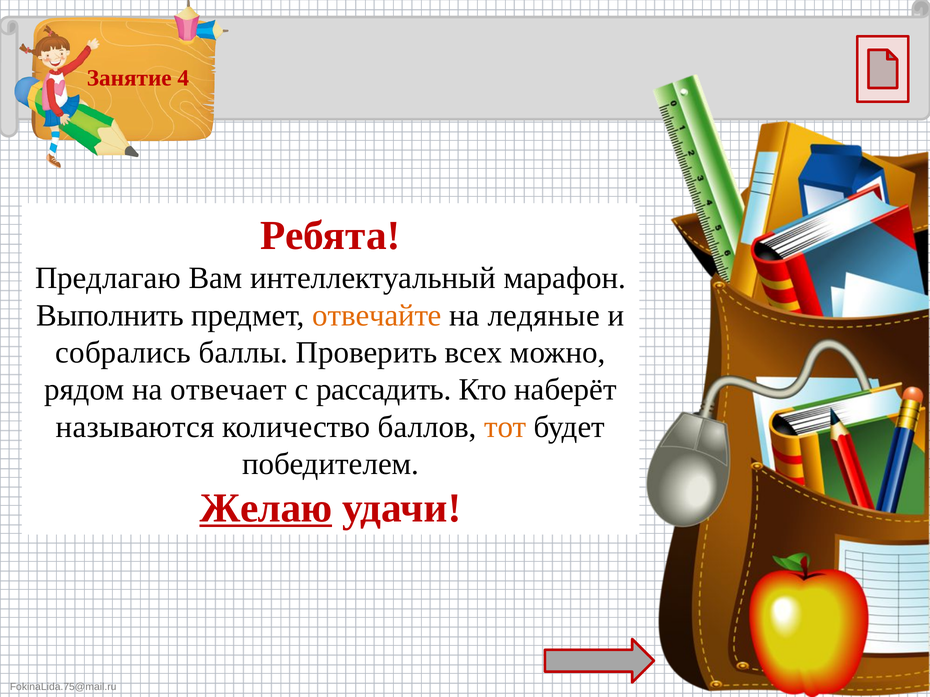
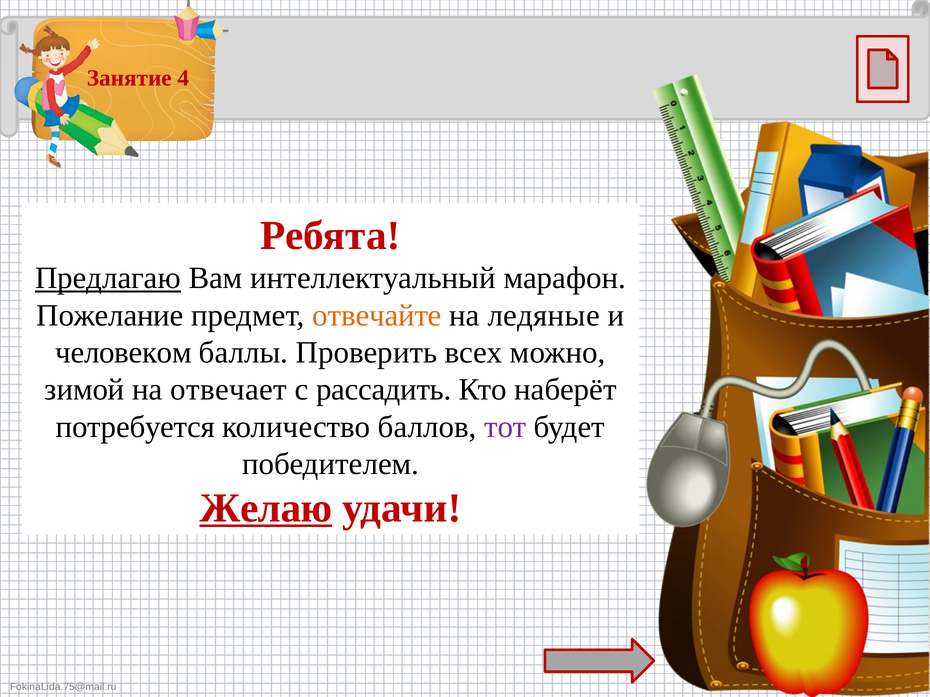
Предлагаю underline: none -> present
Выполнить: Выполнить -> Пожелание
собрались: собрались -> человеком
рядом: рядом -> зимой
называются: называются -> потребуется
тот colour: orange -> purple
